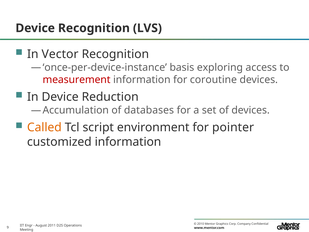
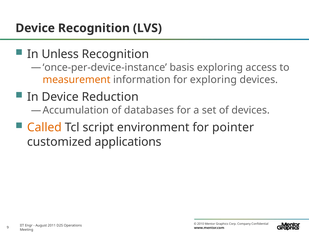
Vector: Vector -> Unless
measurement colour: red -> orange
for coroutine: coroutine -> exploring
customized information: information -> applications
